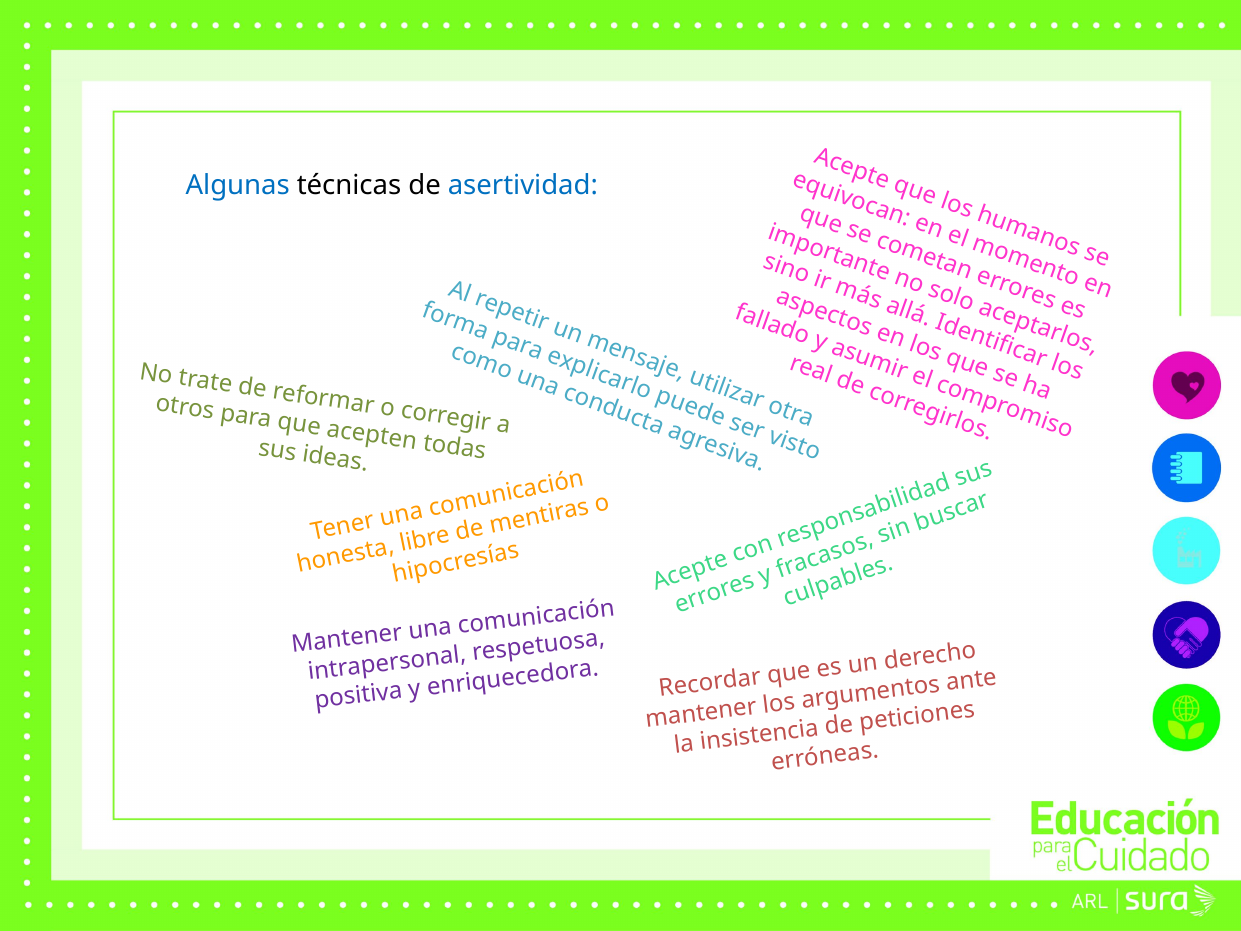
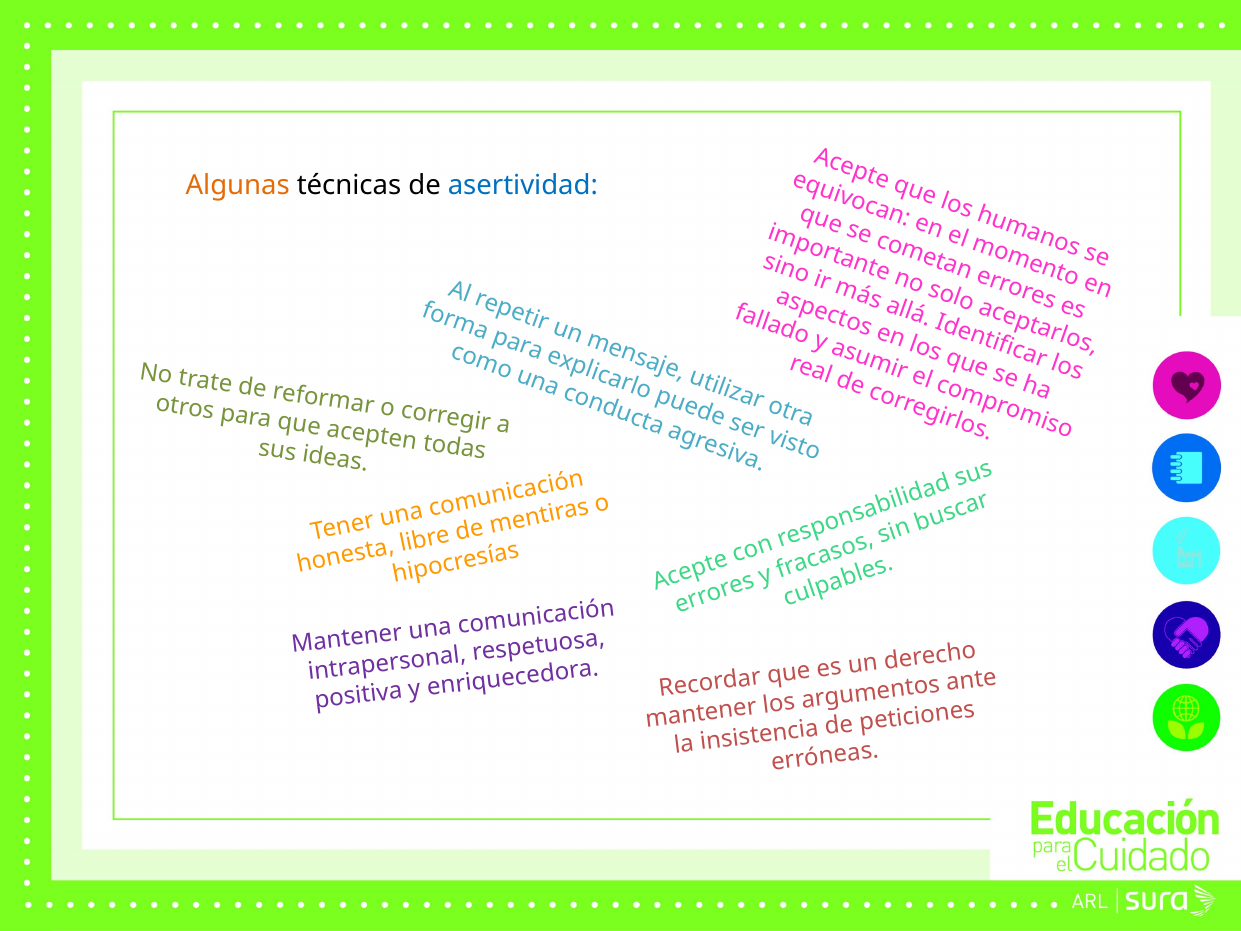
Algunas colour: blue -> orange
